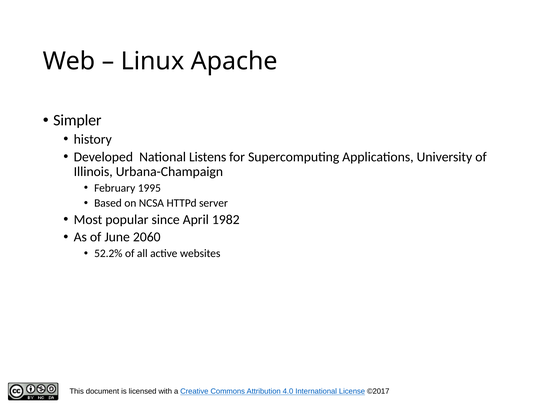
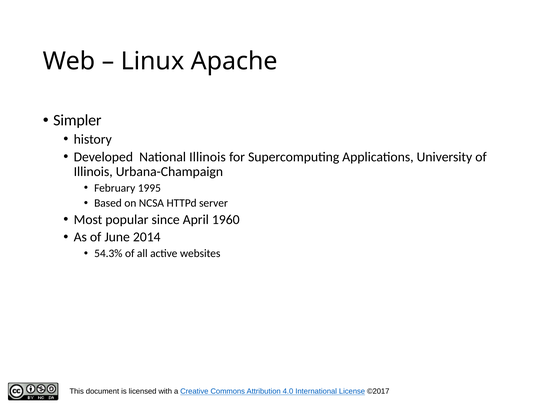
National Listens: Listens -> Illinois
1982: 1982 -> 1960
2060: 2060 -> 2014
52.2%: 52.2% -> 54.3%
